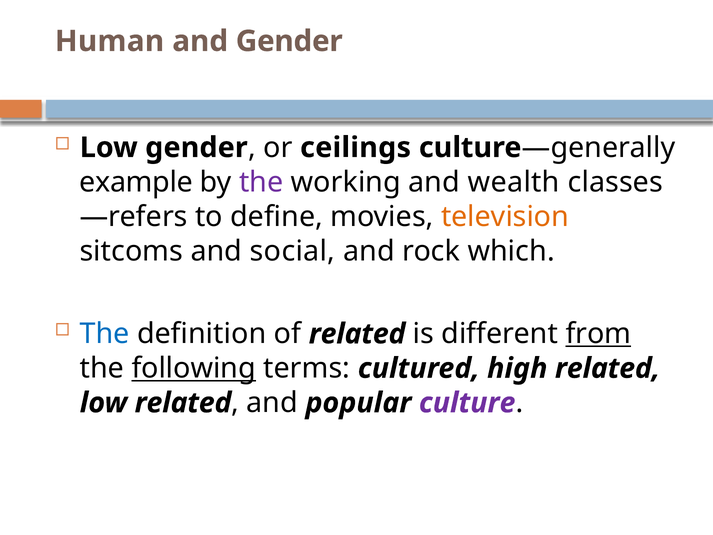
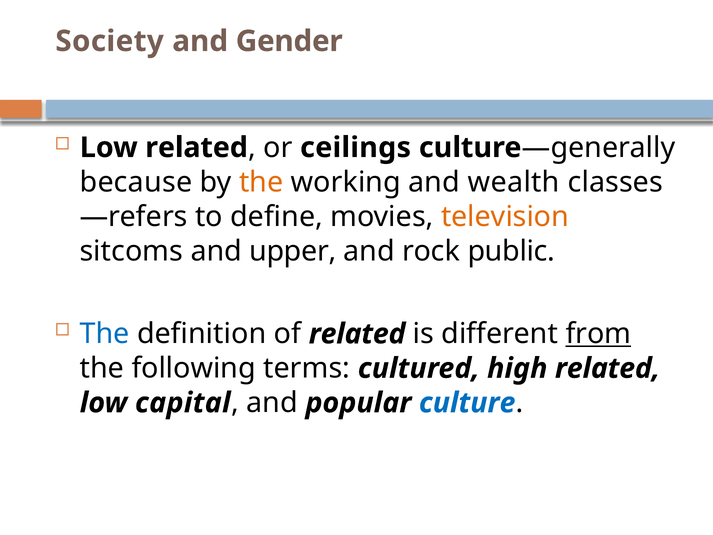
Human: Human -> Society
Low gender: gender -> related
example: example -> because
the at (261, 182) colour: purple -> orange
social: social -> upper
which: which -> public
following underline: present -> none
low related: related -> capital
culture at (467, 403) colour: purple -> blue
